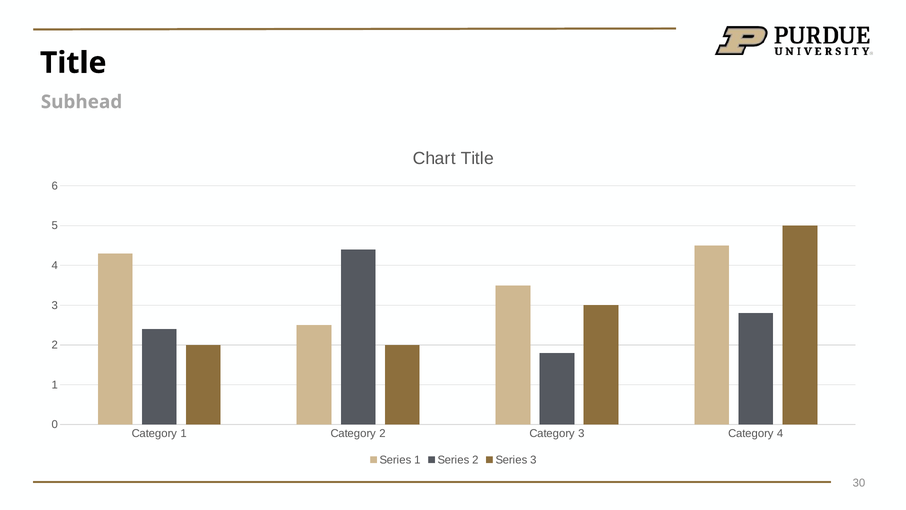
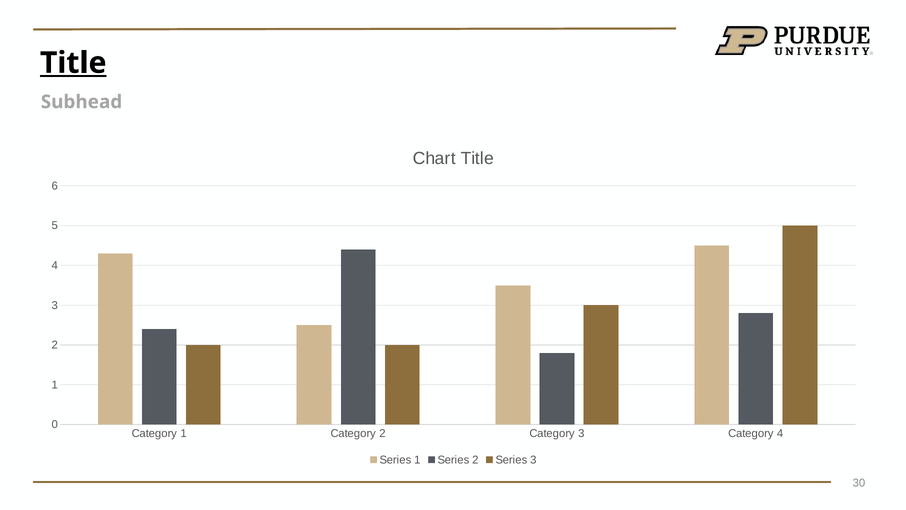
Title at (73, 63) underline: none -> present
